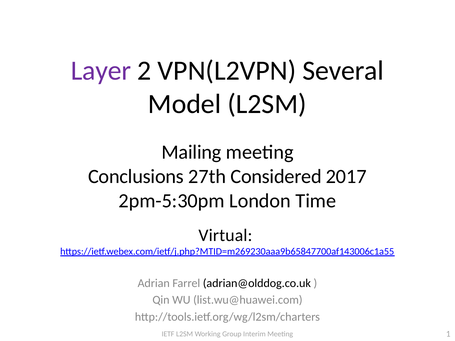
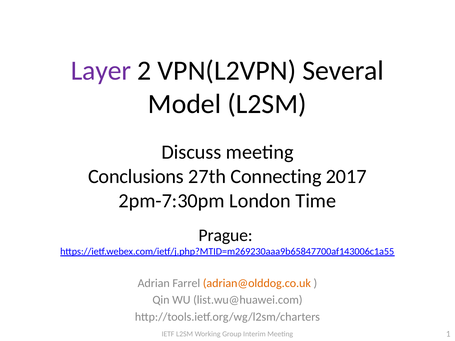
Mailing: Mailing -> Discuss
Considered: Considered -> Connecting
2pm-5:30pm: 2pm-5:30pm -> 2pm-7:30pm
Virtual: Virtual -> Prague
adrian@olddog.co.uk colour: black -> orange
